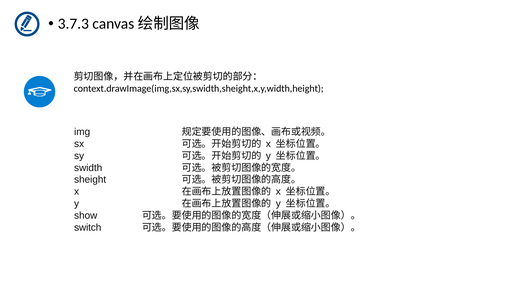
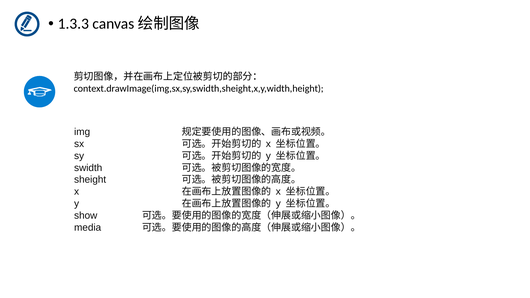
3.7.3: 3.7.3 -> 1.3.3
switch: switch -> media
